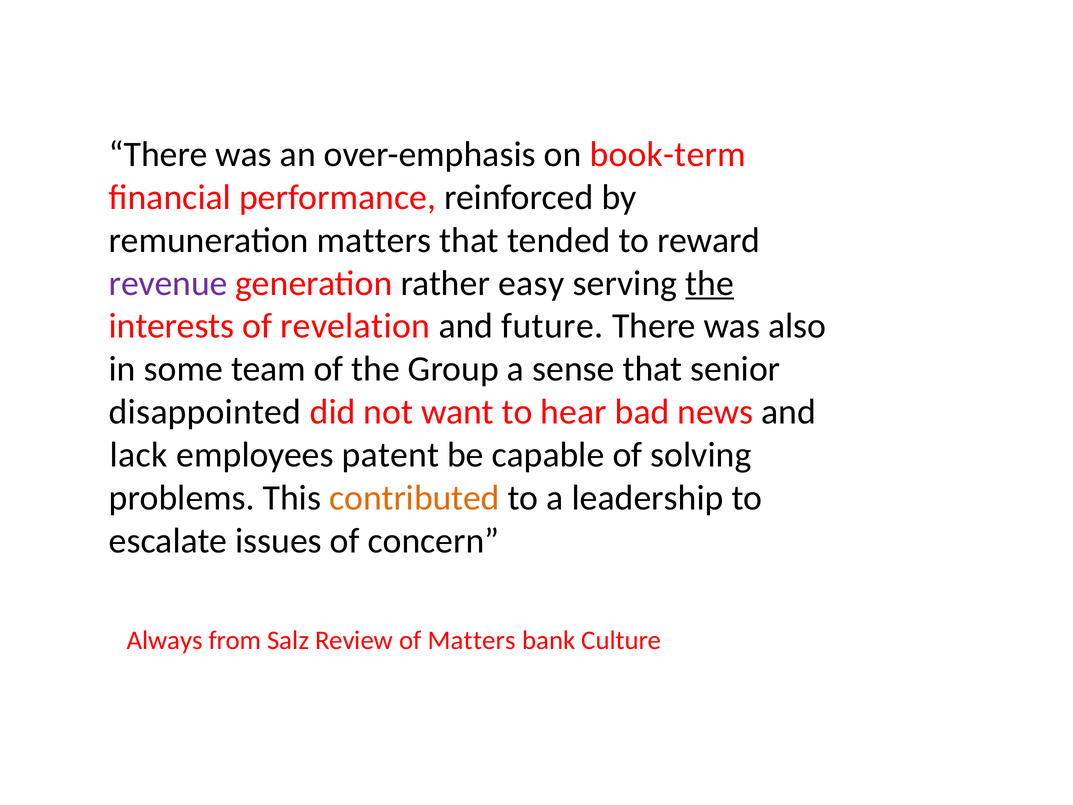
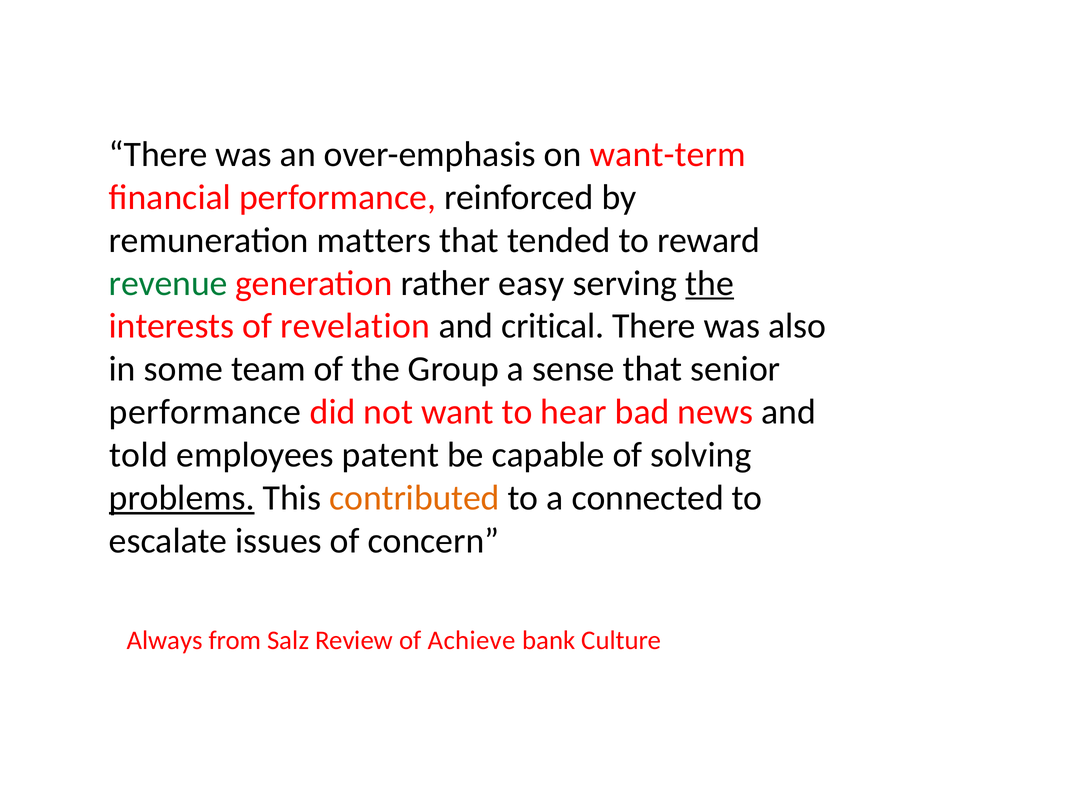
book-term: book-term -> want-term
revenue colour: purple -> green
future: future -> critical
disappointed at (205, 412): disappointed -> performance
lack: lack -> told
problems underline: none -> present
leadership: leadership -> connected
of Matters: Matters -> Achieve
